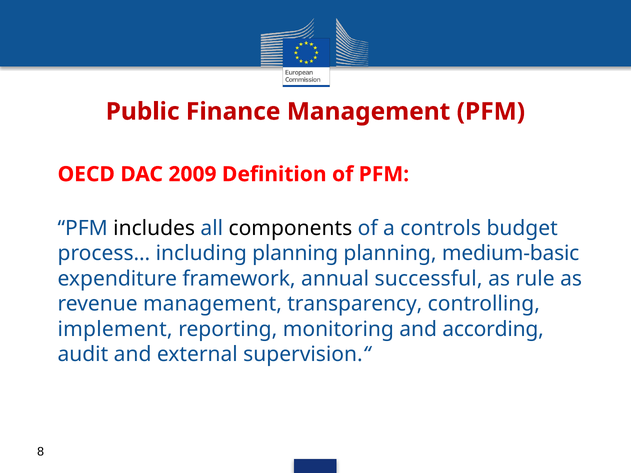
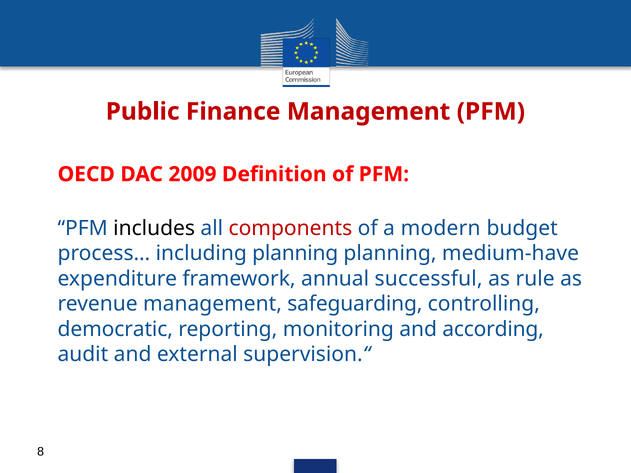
components colour: black -> red
controls: controls -> modern
medium-basic: medium-basic -> medium-have
transparency: transparency -> safeguarding
implement: implement -> democratic
